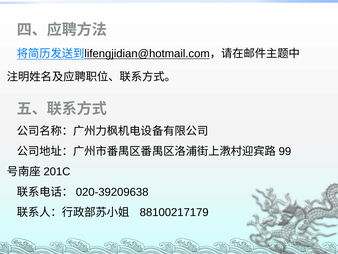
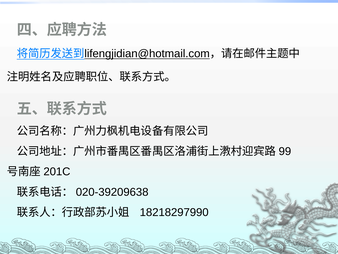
88100217179: 88100217179 -> 18218297990
